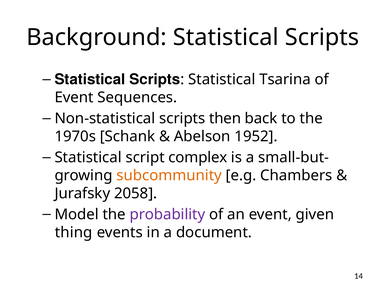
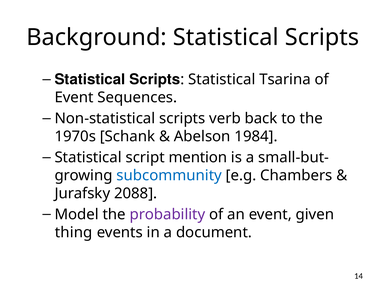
then: then -> verb
1952: 1952 -> 1984
complex: complex -> mention
subcommunity colour: orange -> blue
2058: 2058 -> 2088
